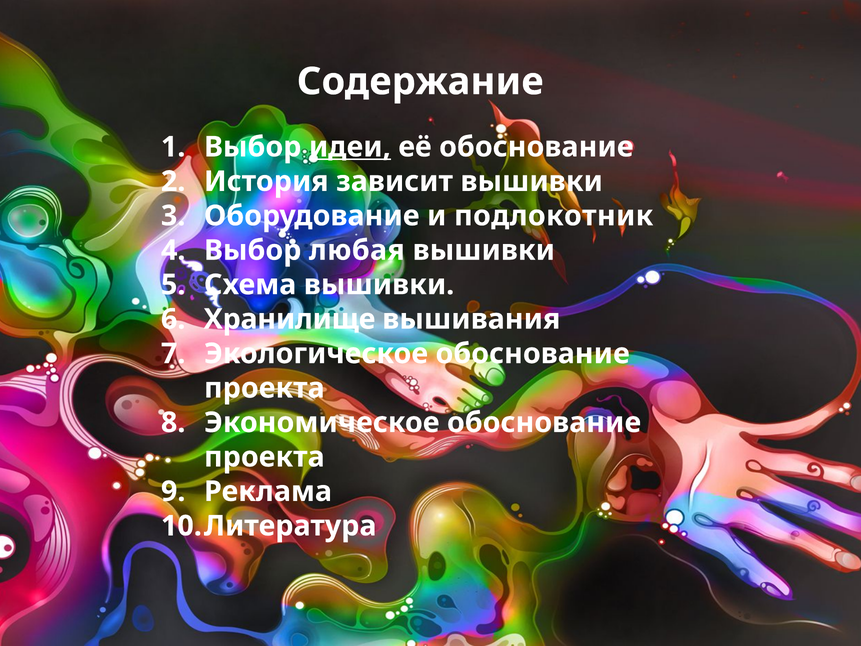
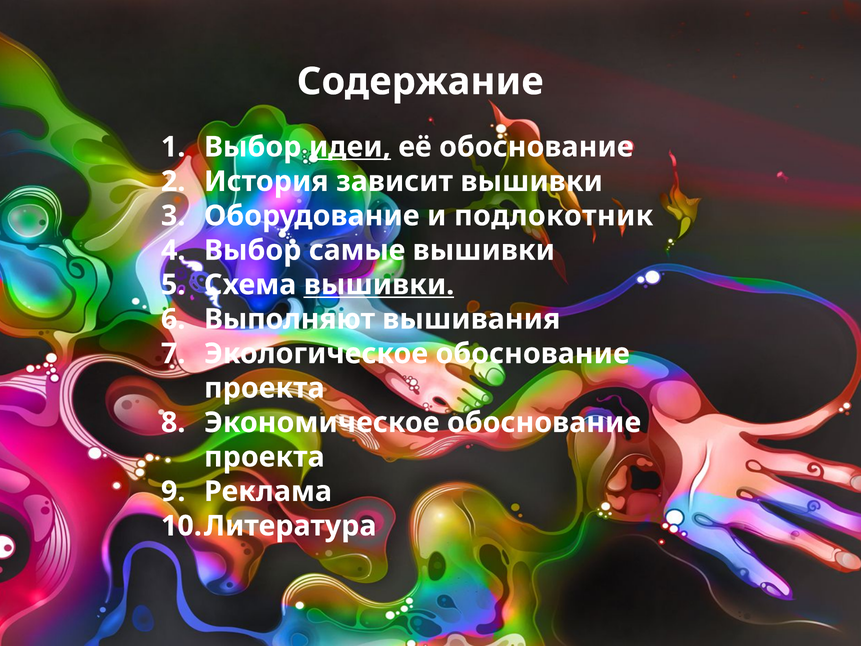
любая: любая -> самые
вышивки at (379, 285) underline: none -> present
Хранилище: Хранилище -> Выполняют
